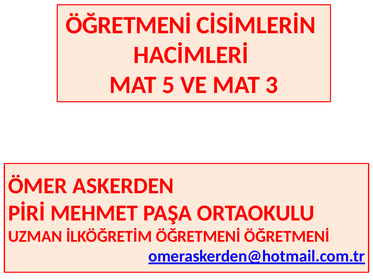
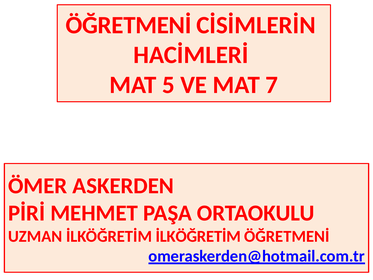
3: 3 -> 7
İLKÖĞRETİM ÖĞRETMENİ: ÖĞRETMENİ -> İLKÖĞRETİM
